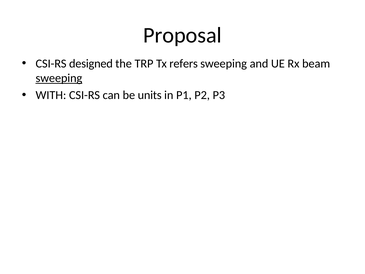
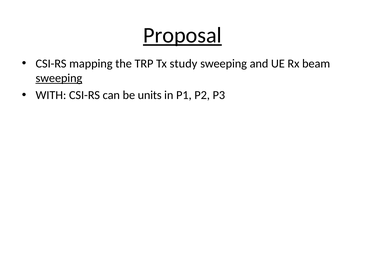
Proposal underline: none -> present
designed: designed -> mapping
refers: refers -> study
